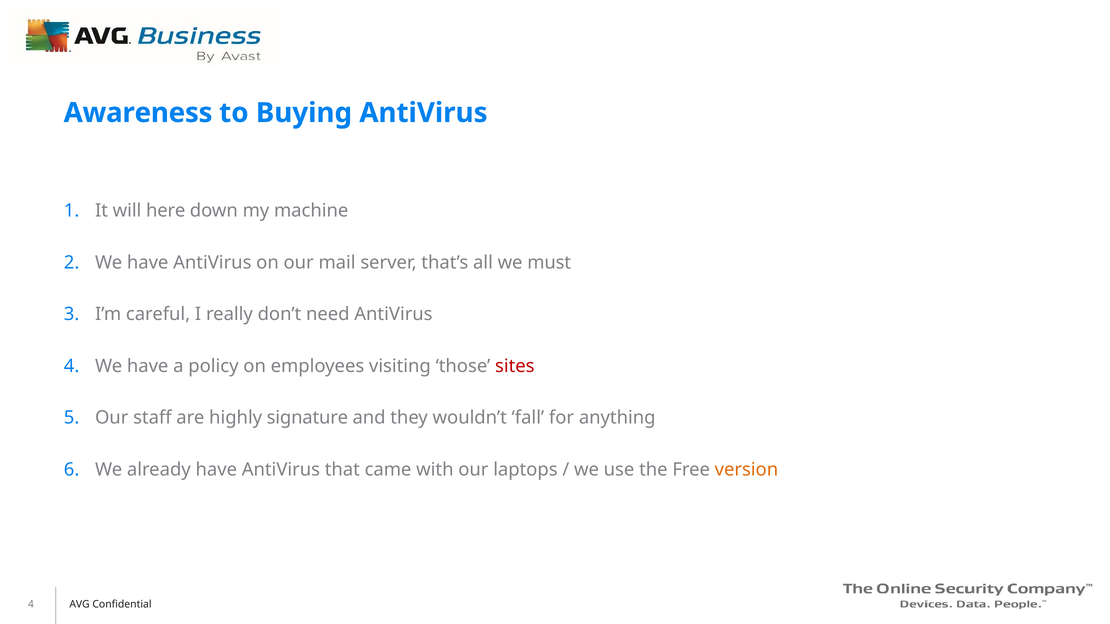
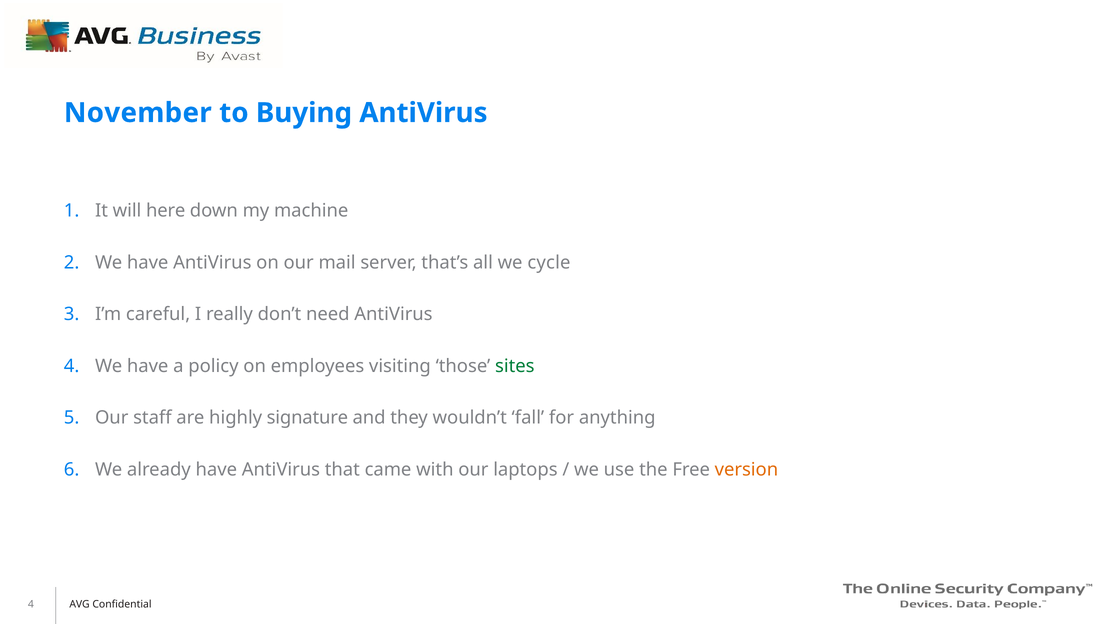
Awareness: Awareness -> November
must: must -> cycle
sites colour: red -> green
